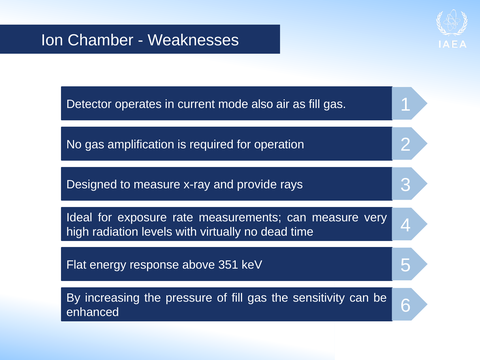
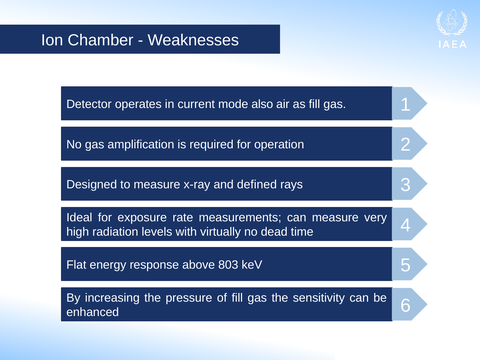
provide: provide -> defined
351: 351 -> 803
